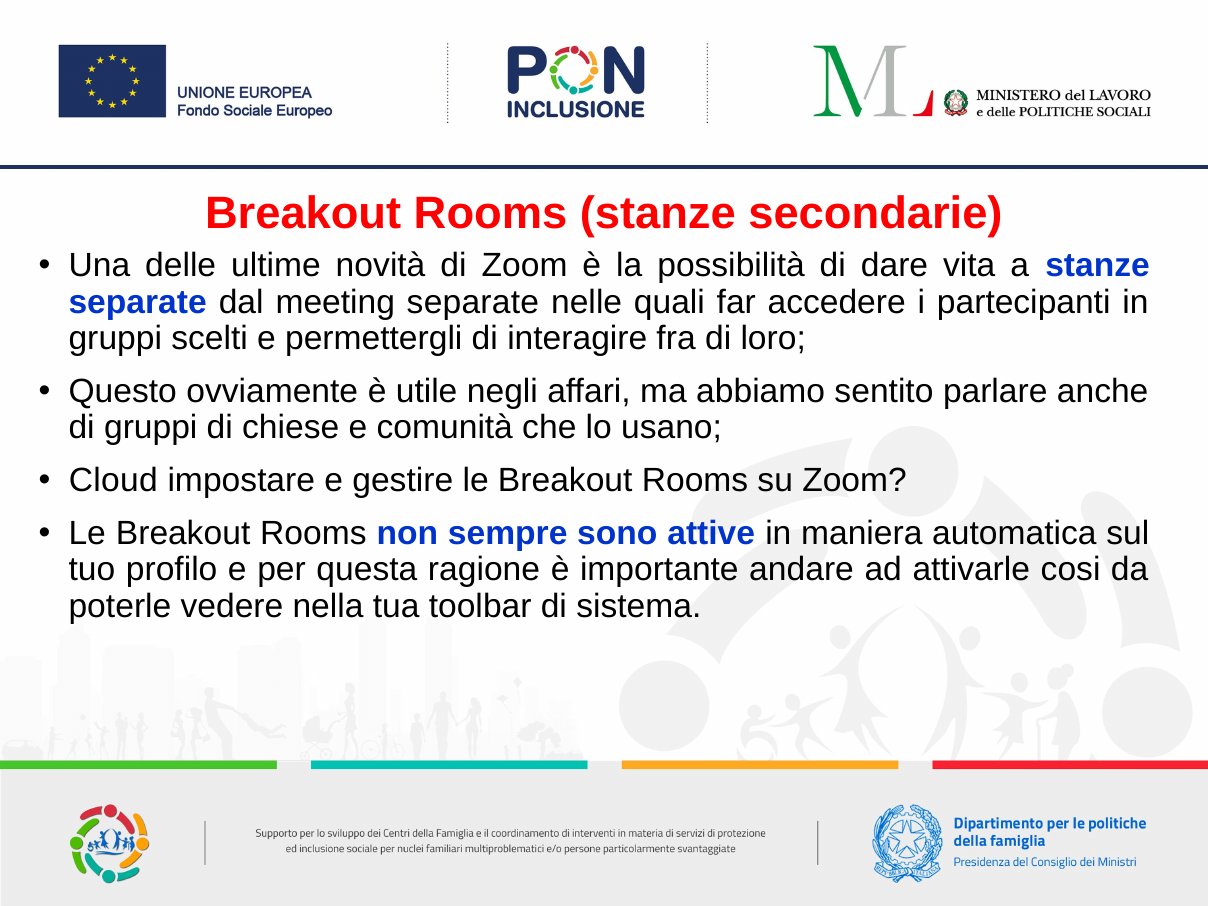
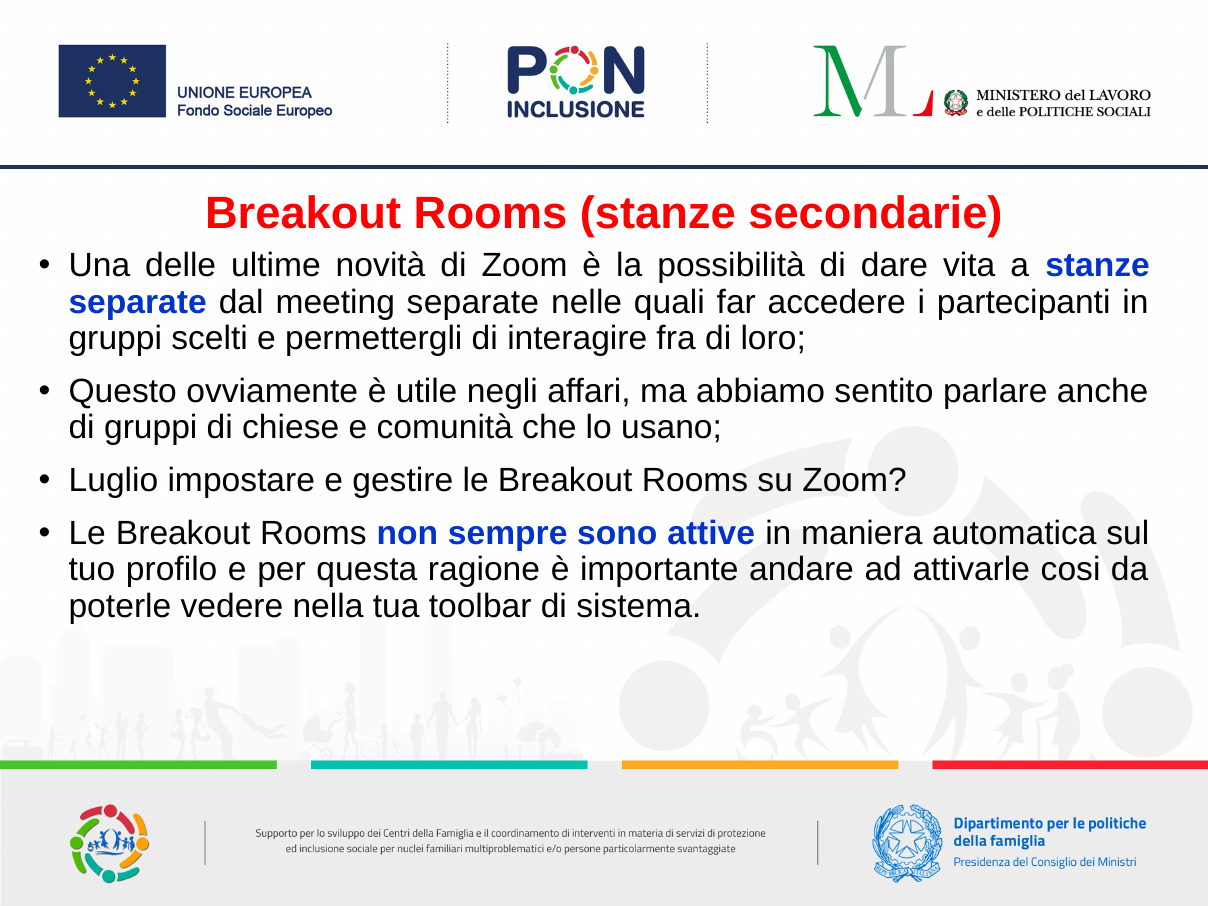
Cloud: Cloud -> Luglio
